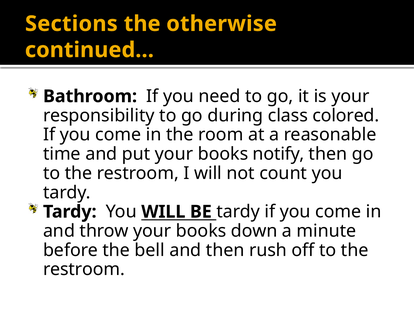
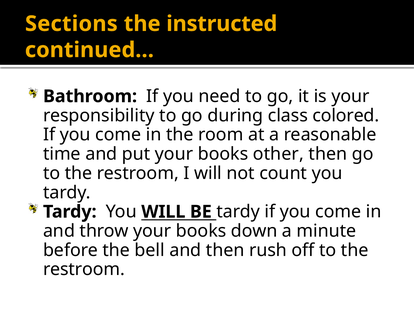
otherwise: otherwise -> instructed
notify: notify -> other
